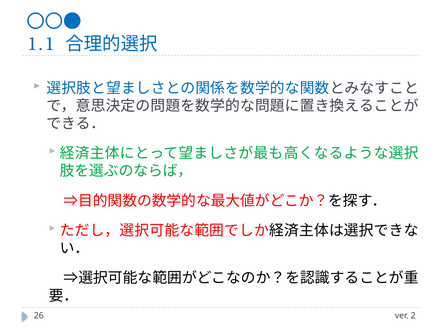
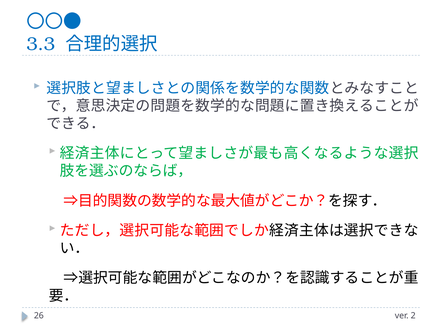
1.1: 1.1 -> 3.3
